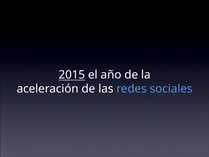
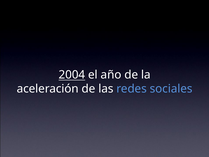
2015: 2015 -> 2004
